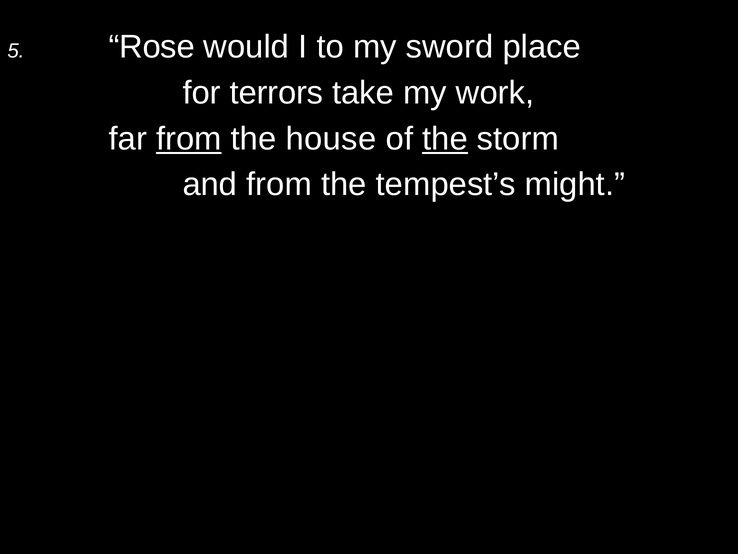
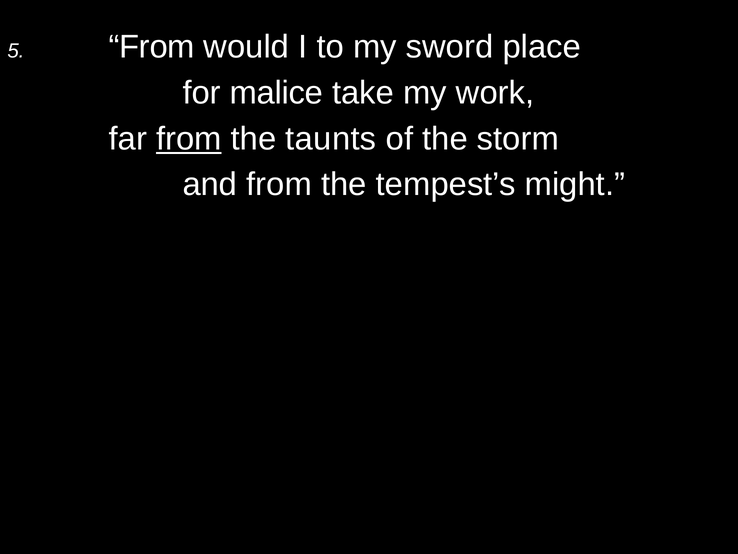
5 Rose: Rose -> From
terrors: terrors -> malice
house: house -> taunts
the at (445, 139) underline: present -> none
